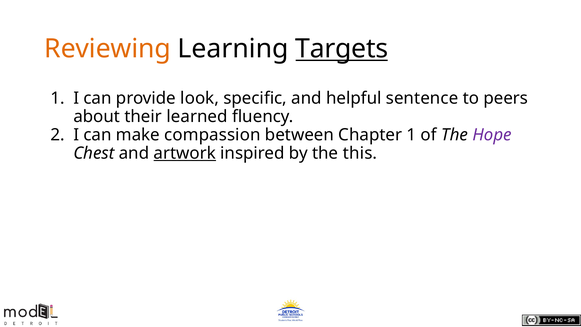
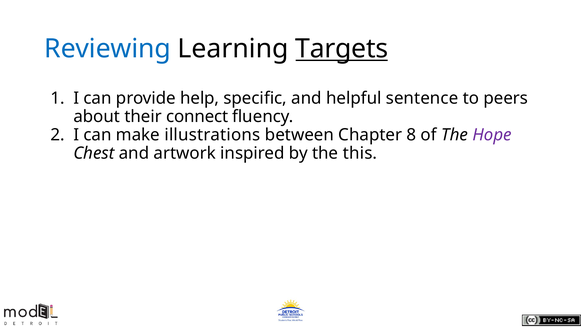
Reviewing colour: orange -> blue
look: look -> help
learned: learned -> connect
compassion: compassion -> illustrations
Chapter 1: 1 -> 8
artwork underline: present -> none
